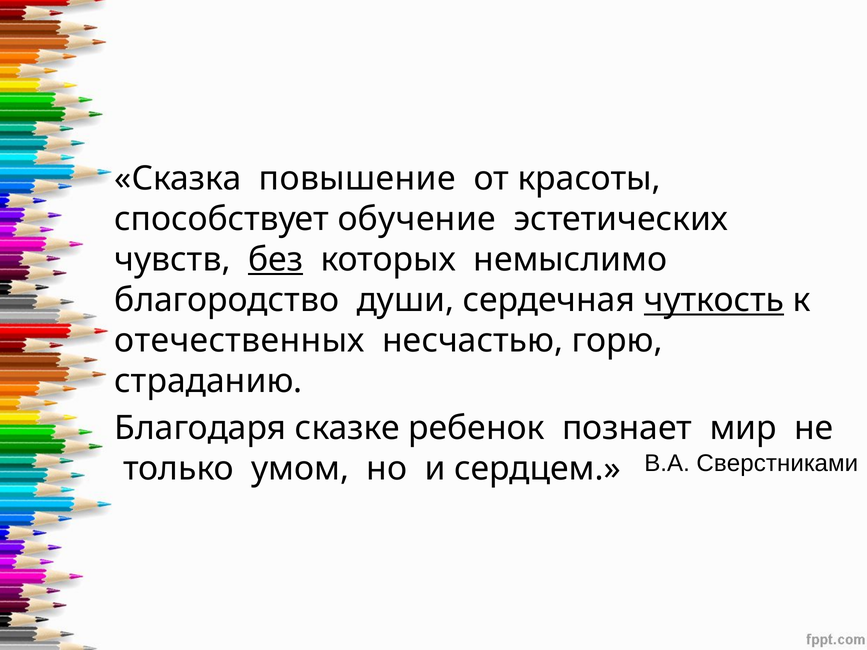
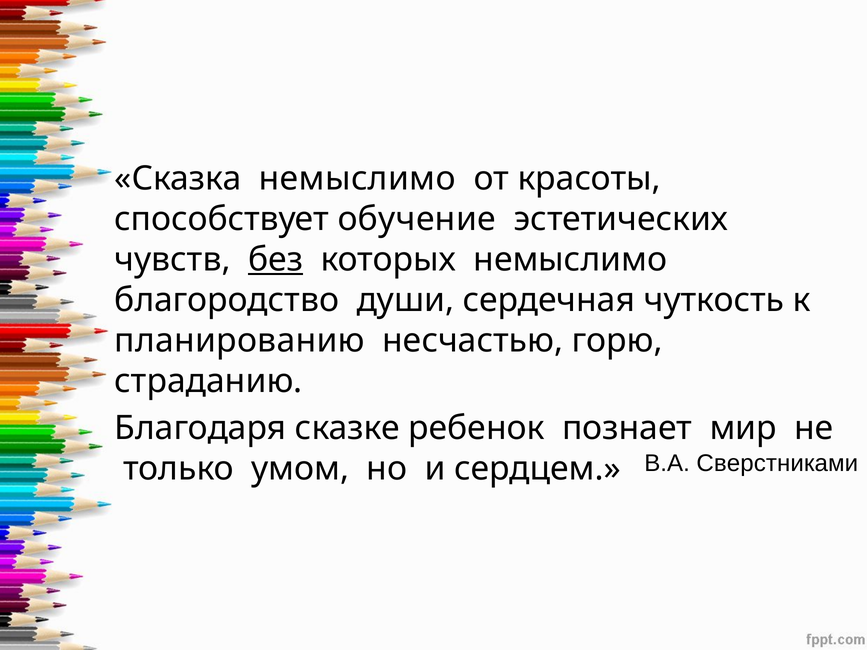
Сказка повышение: повышение -> немыслимо
чуткость underline: present -> none
отечественных: отечественных -> планированию
